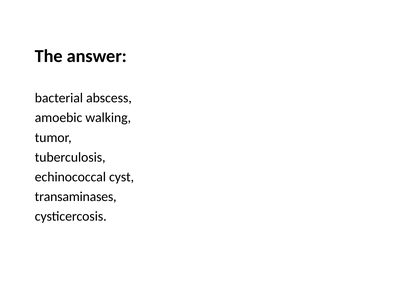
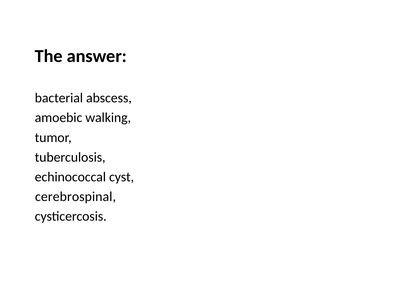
transaminases: transaminases -> cerebrospinal
